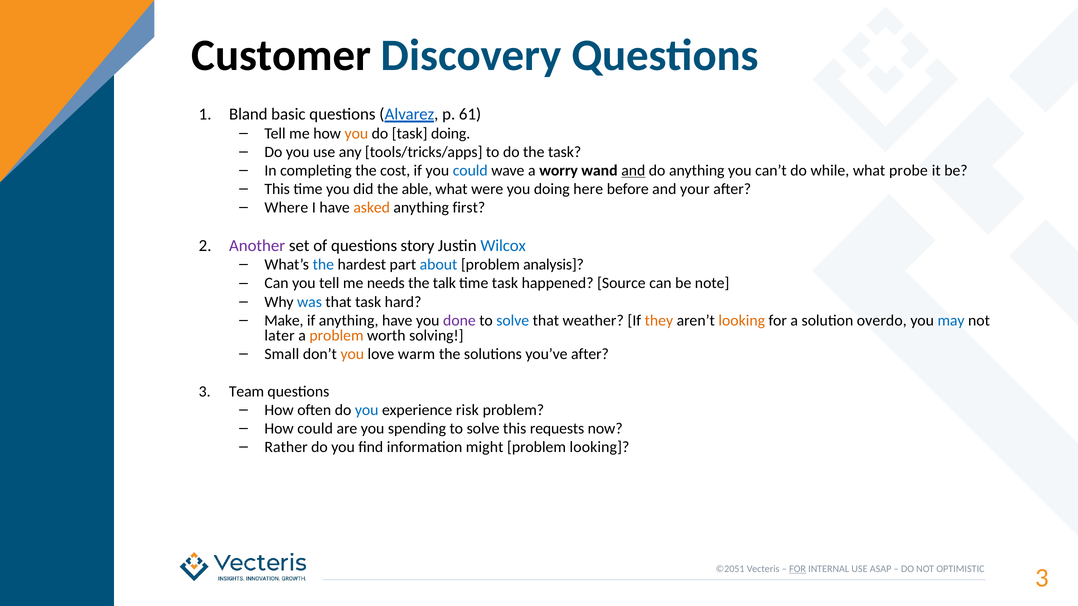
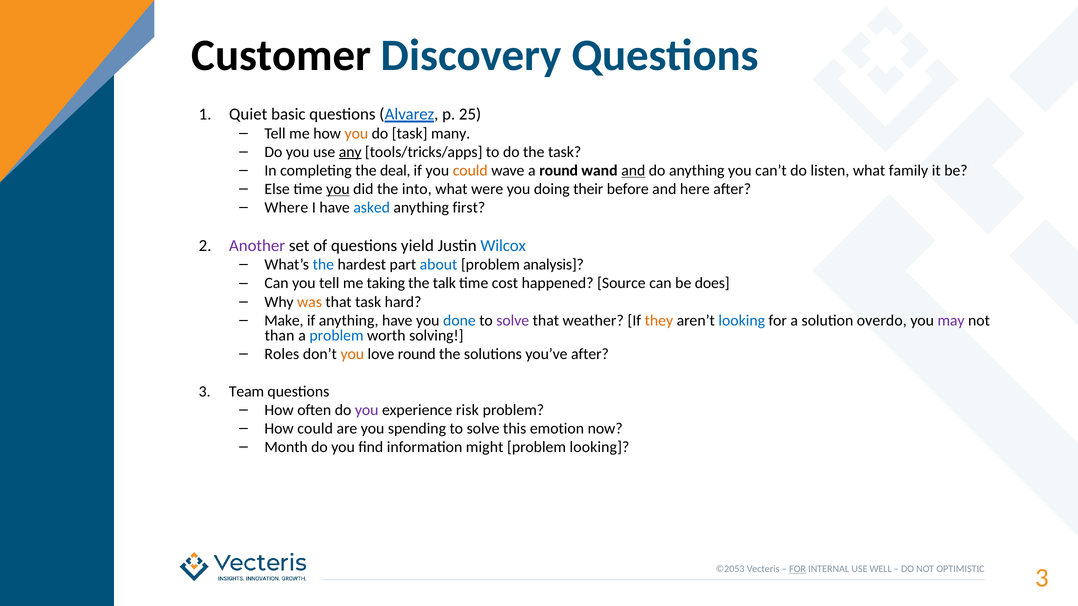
Bland: Bland -> Quiet
61: 61 -> 25
task doing: doing -> many
any underline: none -> present
cost: cost -> deal
could at (470, 171) colour: blue -> orange
a worry: worry -> round
while: while -> listen
probe: probe -> family
This at (277, 189): This -> Else
you at (338, 189) underline: none -> present
able: able -> into
here: here -> their
your: your -> here
asked colour: orange -> blue
story: story -> yield
needs: needs -> taking
time task: task -> cost
note: note -> does
was colour: blue -> orange
done colour: purple -> blue
solve at (513, 321) colour: blue -> purple
looking at (742, 321) colour: orange -> blue
may colour: blue -> purple
later: later -> than
problem at (336, 336) colour: orange -> blue
Small: Small -> Roles
love warm: warm -> round
you at (367, 410) colour: blue -> purple
requests: requests -> emotion
Rather: Rather -> Month
©2051: ©2051 -> ©2053
ASAP: ASAP -> WELL
